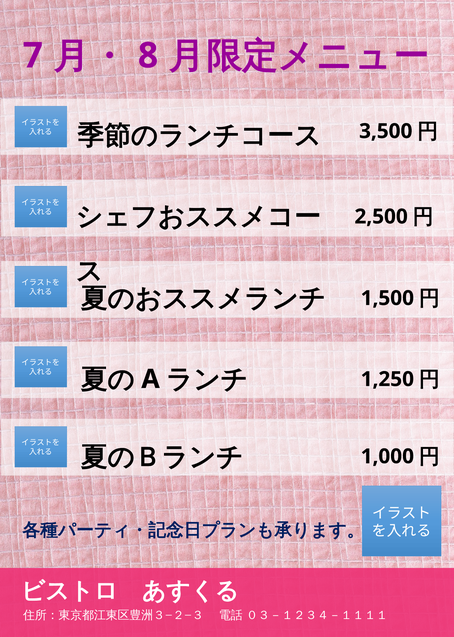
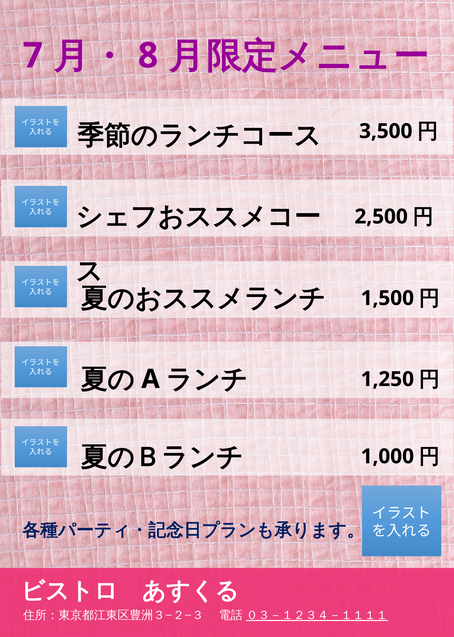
０３－１２３４－１１１１ underline: none -> present
